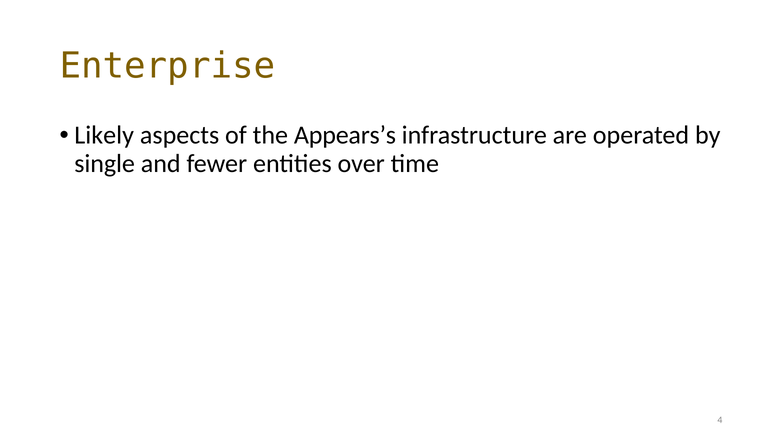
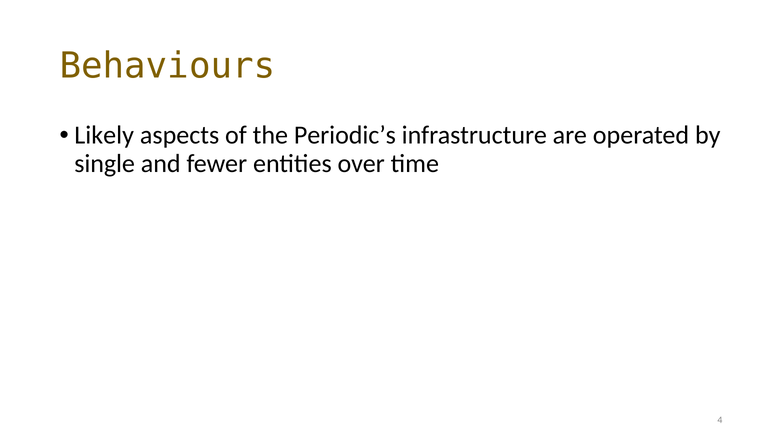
Enterprise: Enterprise -> Behaviours
Appears’s: Appears’s -> Periodic’s
